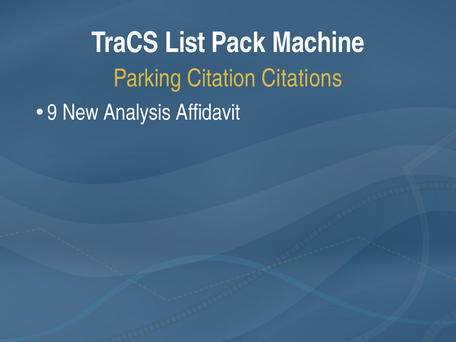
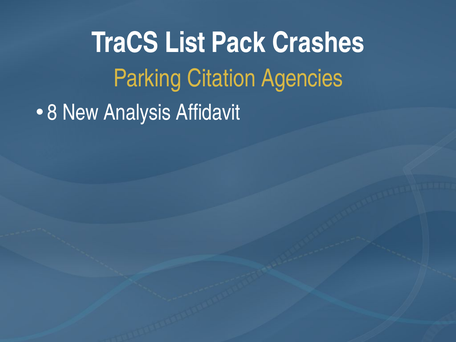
Machine: Machine -> Crashes
Citations: Citations -> Agencies
9: 9 -> 8
